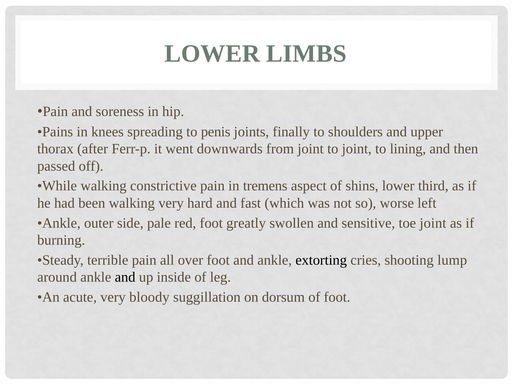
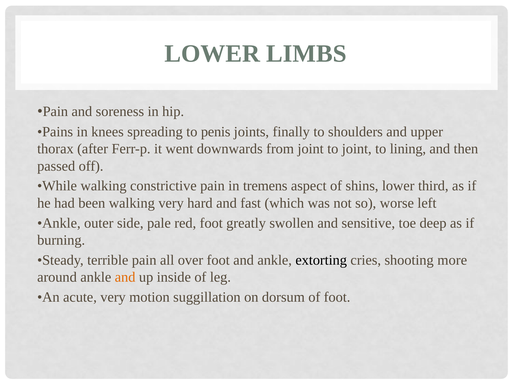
toe joint: joint -> deep
lump: lump -> more
and at (125, 278) colour: black -> orange
bloody: bloody -> motion
